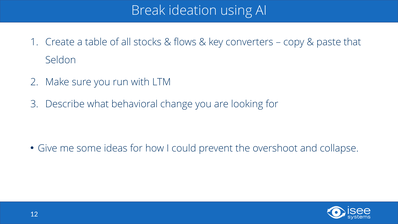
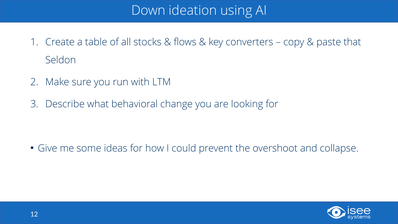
Break: Break -> Down
